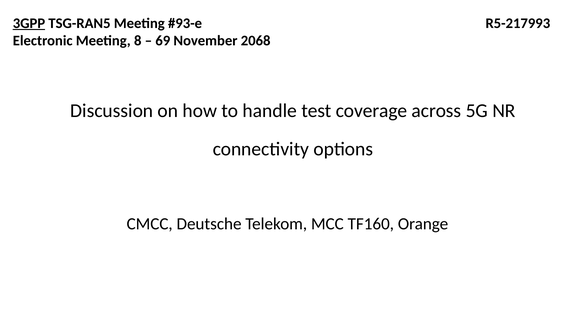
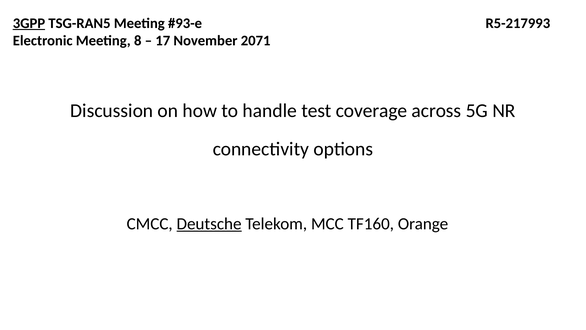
69: 69 -> 17
2068: 2068 -> 2071
Deutsche underline: none -> present
